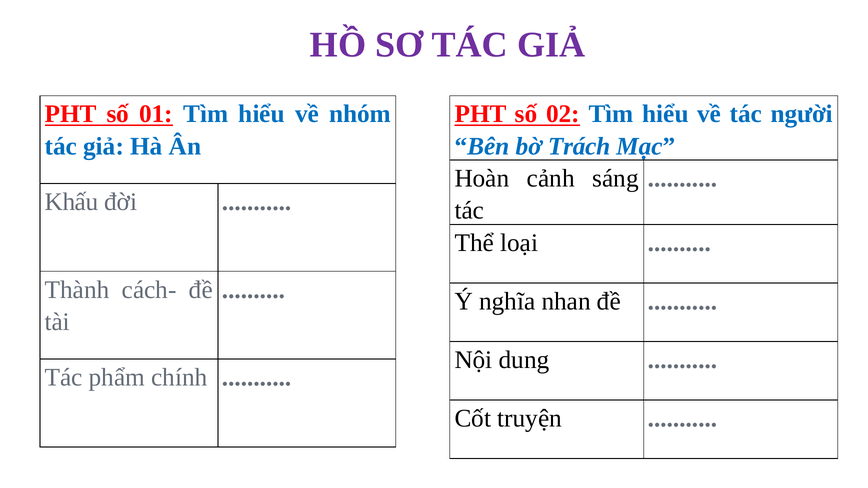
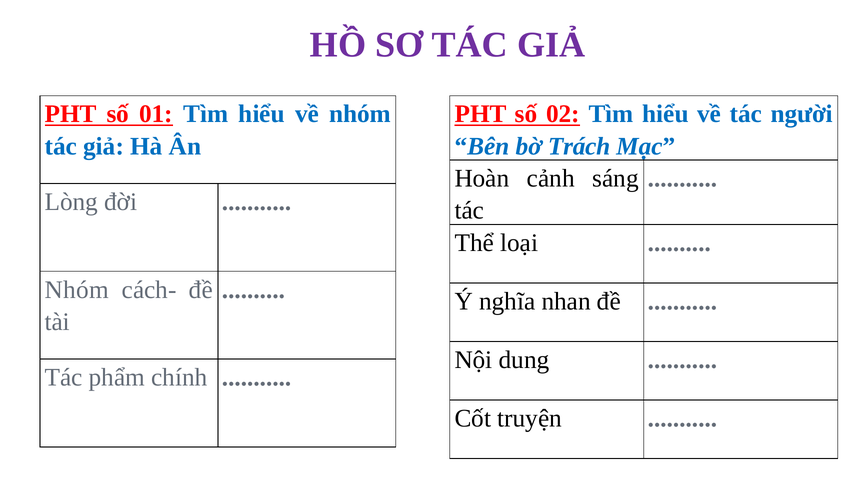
Khấu: Khấu -> Lòng
Thành at (77, 290): Thành -> Nhóm
